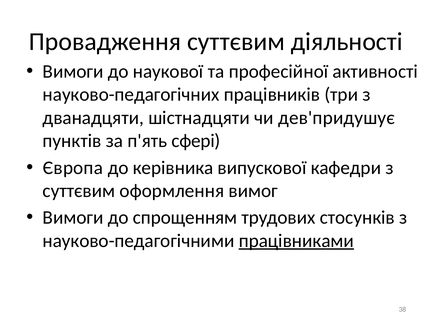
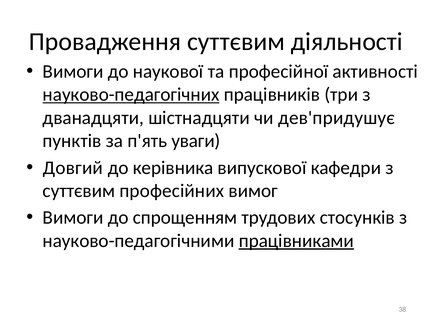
науково-педагогічних underline: none -> present
сфері: сфері -> уваги
Європа: Європа -> Довгий
оформлення: оформлення -> професійних
